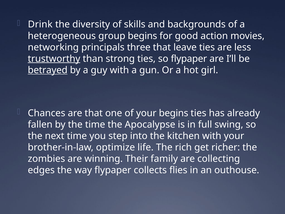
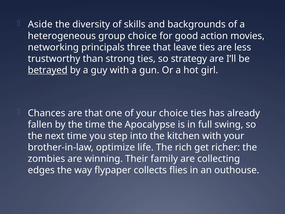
Drink: Drink -> Aside
group begins: begins -> choice
trustworthy underline: present -> none
so flypaper: flypaper -> strategy
your begins: begins -> choice
